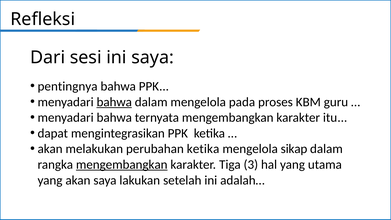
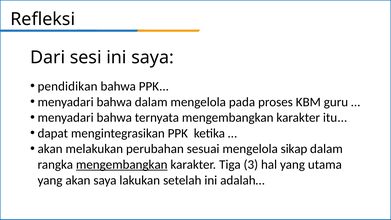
pentingnya: pentingnya -> pendidikan
bahwa at (114, 102) underline: present -> none
perubahan ketika: ketika -> sesuai
